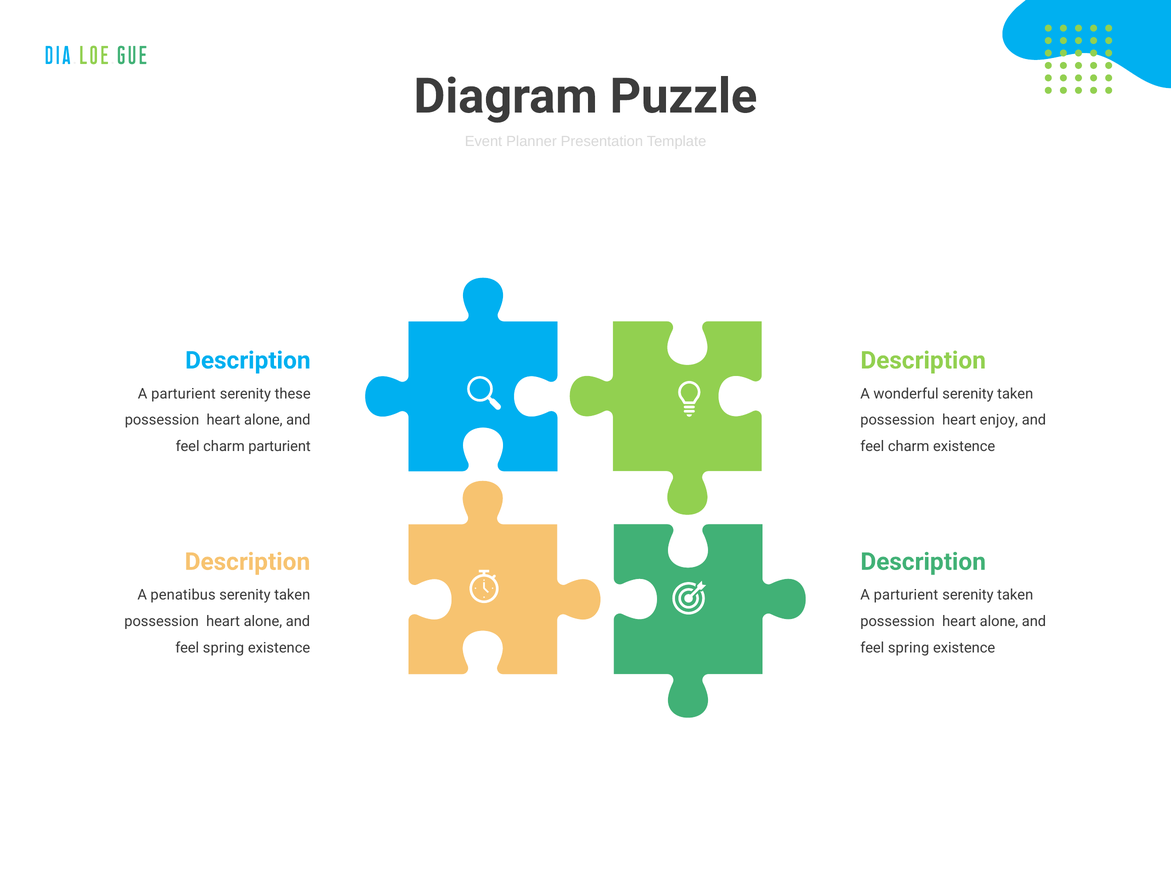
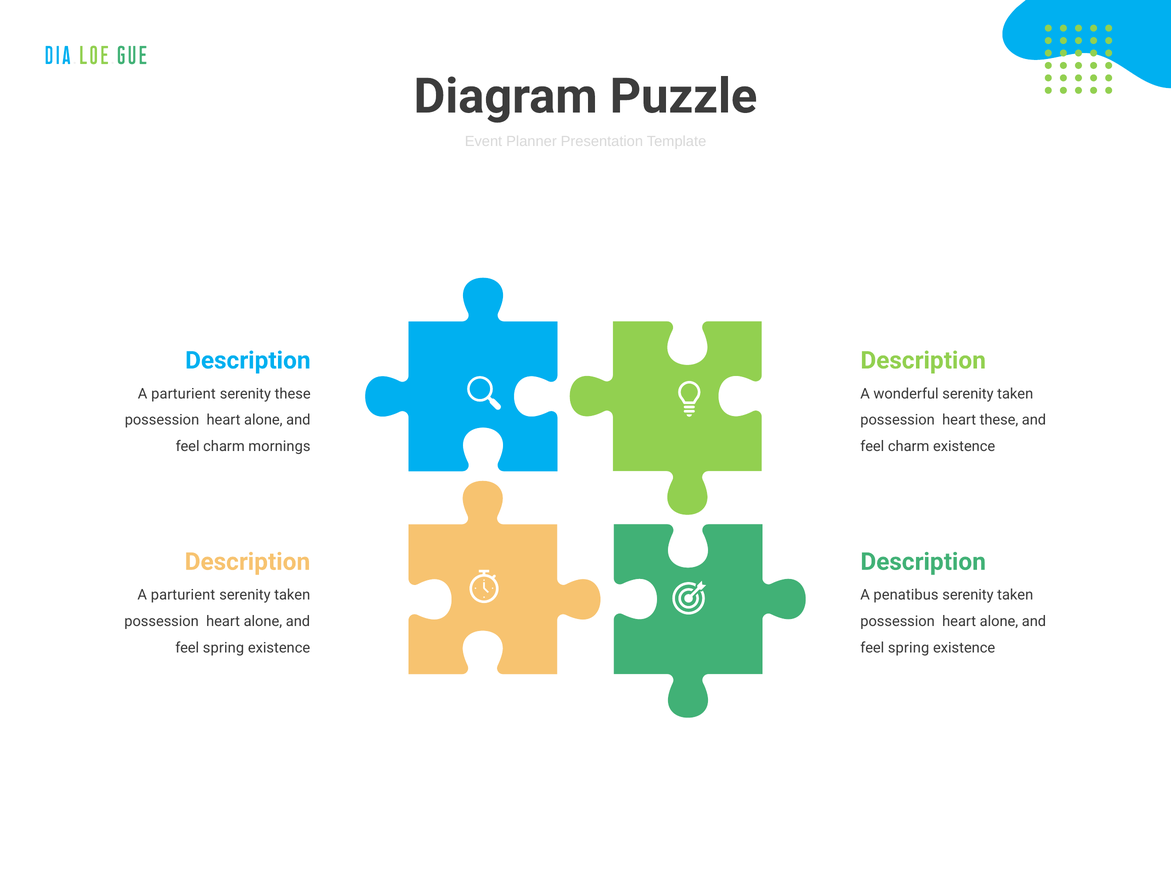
heart enjoy: enjoy -> these
charm parturient: parturient -> mornings
penatibus at (183, 595): penatibus -> parturient
parturient at (906, 595): parturient -> penatibus
